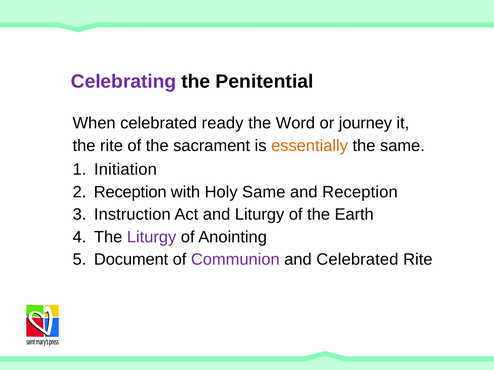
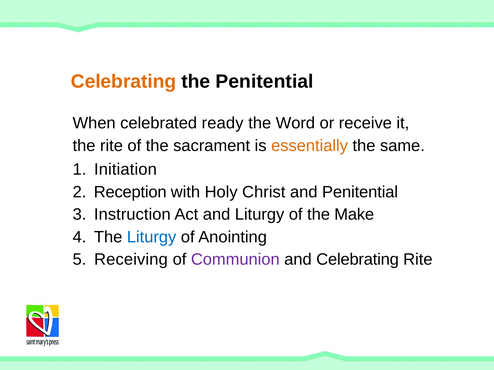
Celebrating at (124, 82) colour: purple -> orange
journey: journey -> receive
Holy Same: Same -> Christ
and Reception: Reception -> Penitential
Earth: Earth -> Make
Liturgy at (152, 237) colour: purple -> blue
Document: Document -> Receiving
and Celebrated: Celebrated -> Celebrating
